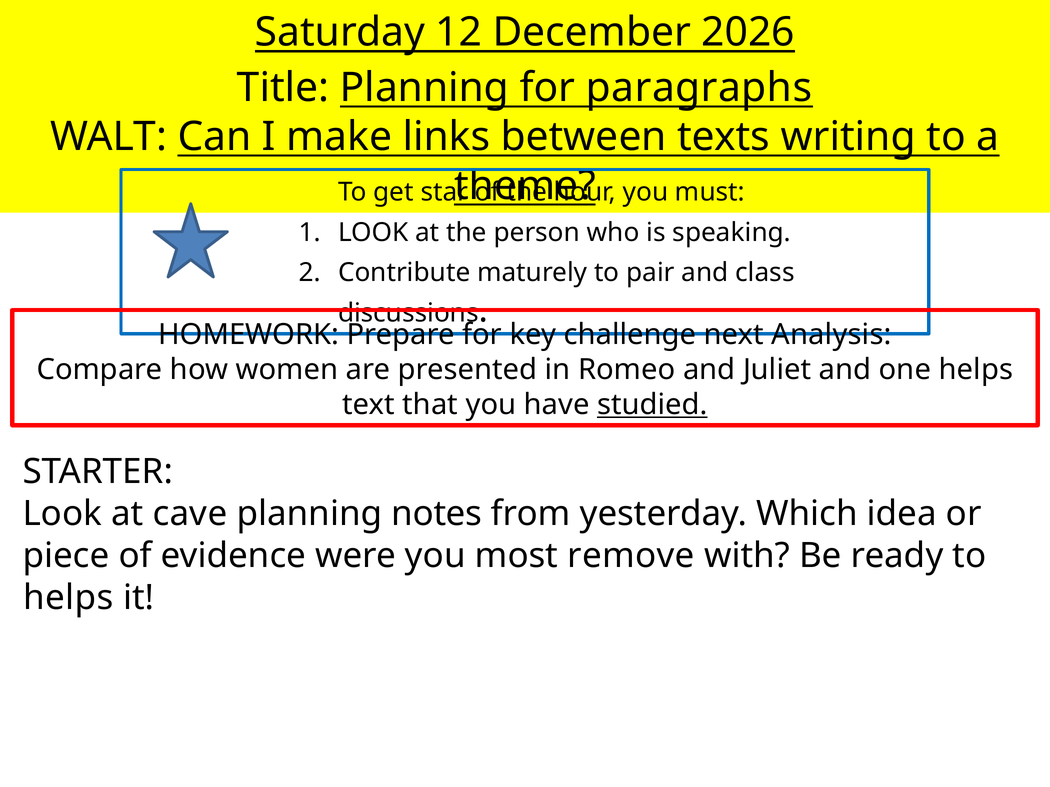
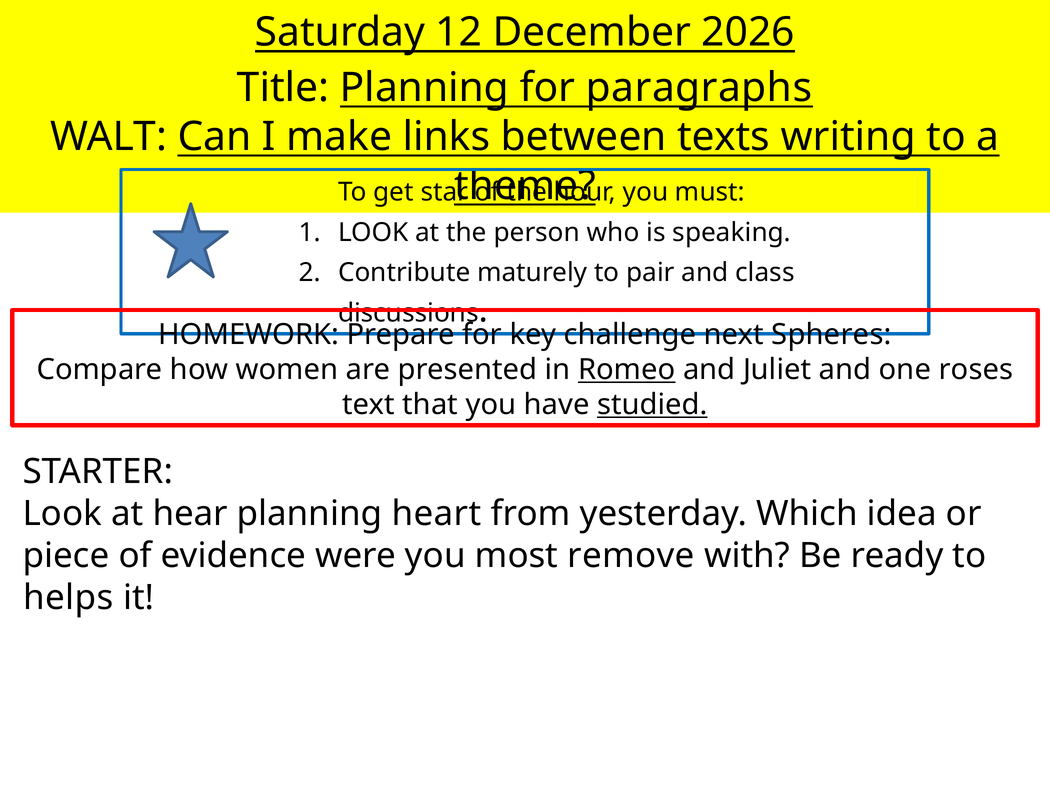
Analysis: Analysis -> Spheres
Romeo underline: none -> present
one helps: helps -> roses
cave: cave -> hear
notes: notes -> heart
